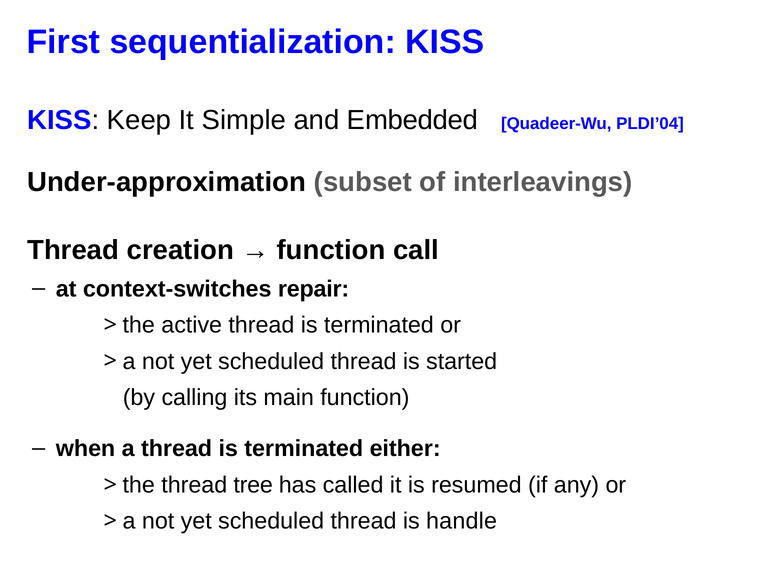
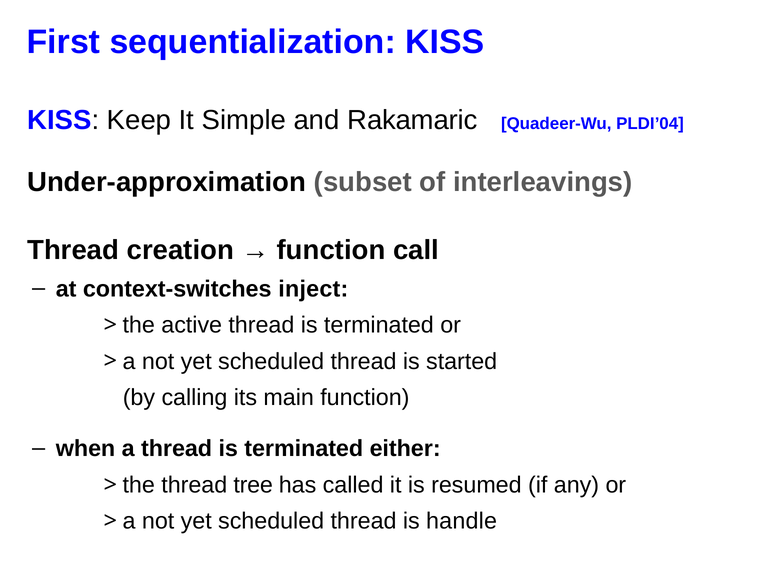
Embedded: Embedded -> Rakamaric
repair: repair -> inject
